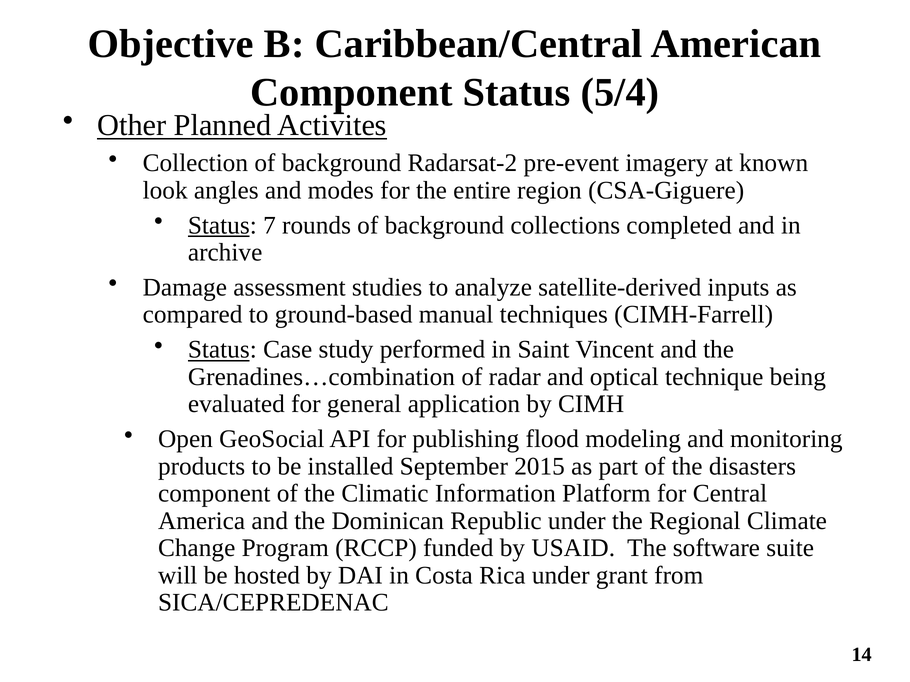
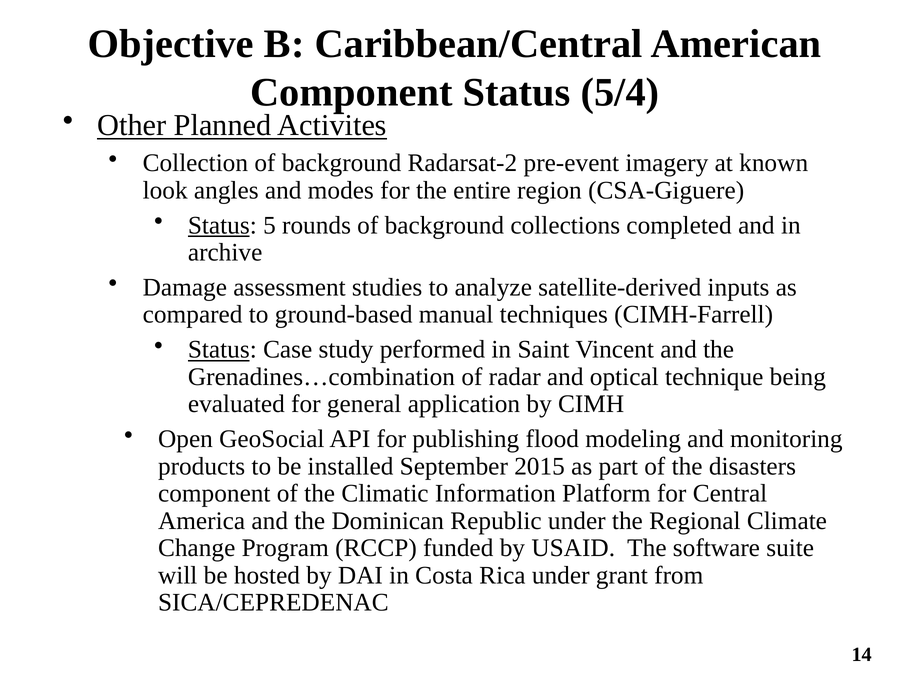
7: 7 -> 5
